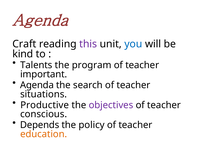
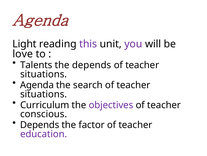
Craft: Craft -> Light
you colour: blue -> purple
kind: kind -> love
the program: program -> depends
important at (44, 74): important -> situations
Productive: Productive -> Curriculum
policy: policy -> factor
education colour: orange -> purple
